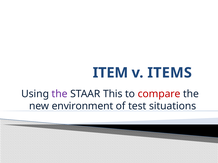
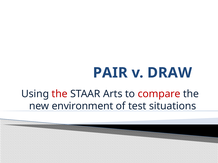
ITEM: ITEM -> PAIR
ITEMS: ITEMS -> DRAW
the at (60, 94) colour: purple -> red
This: This -> Arts
